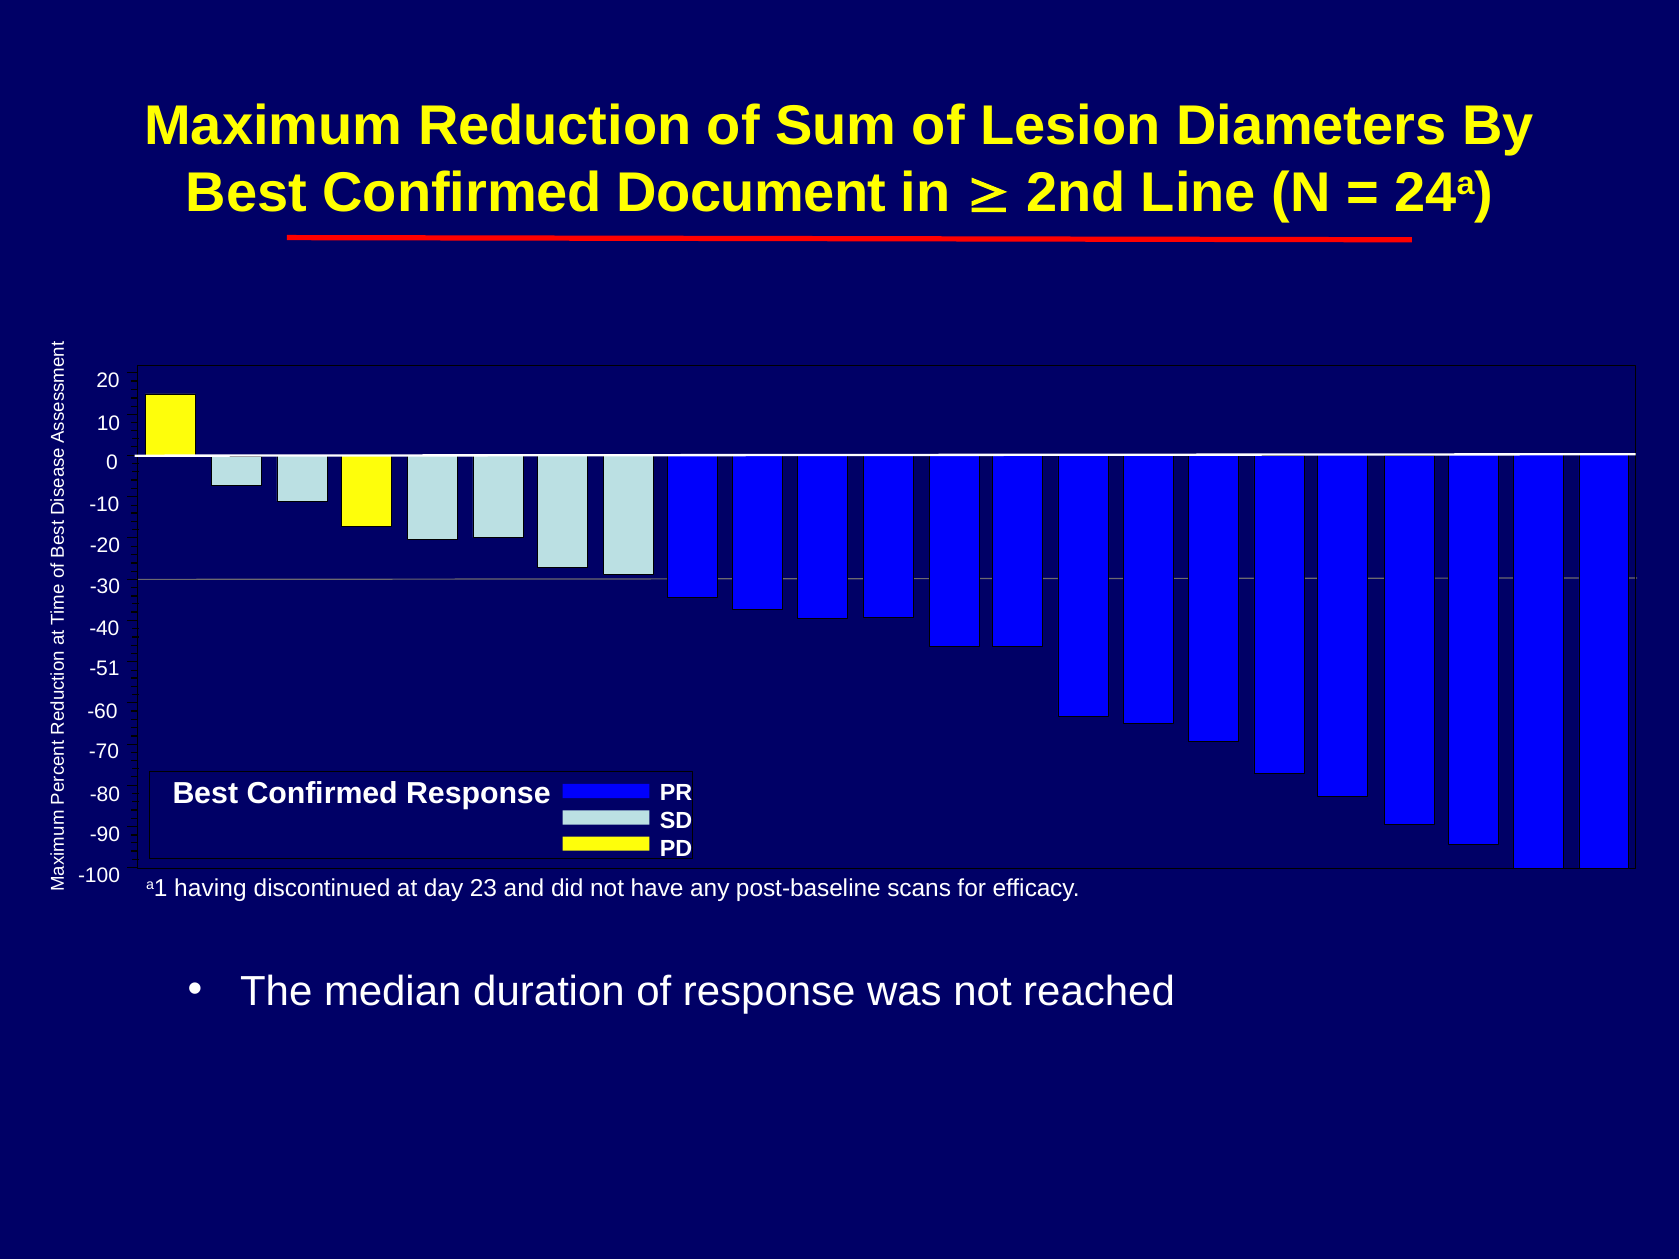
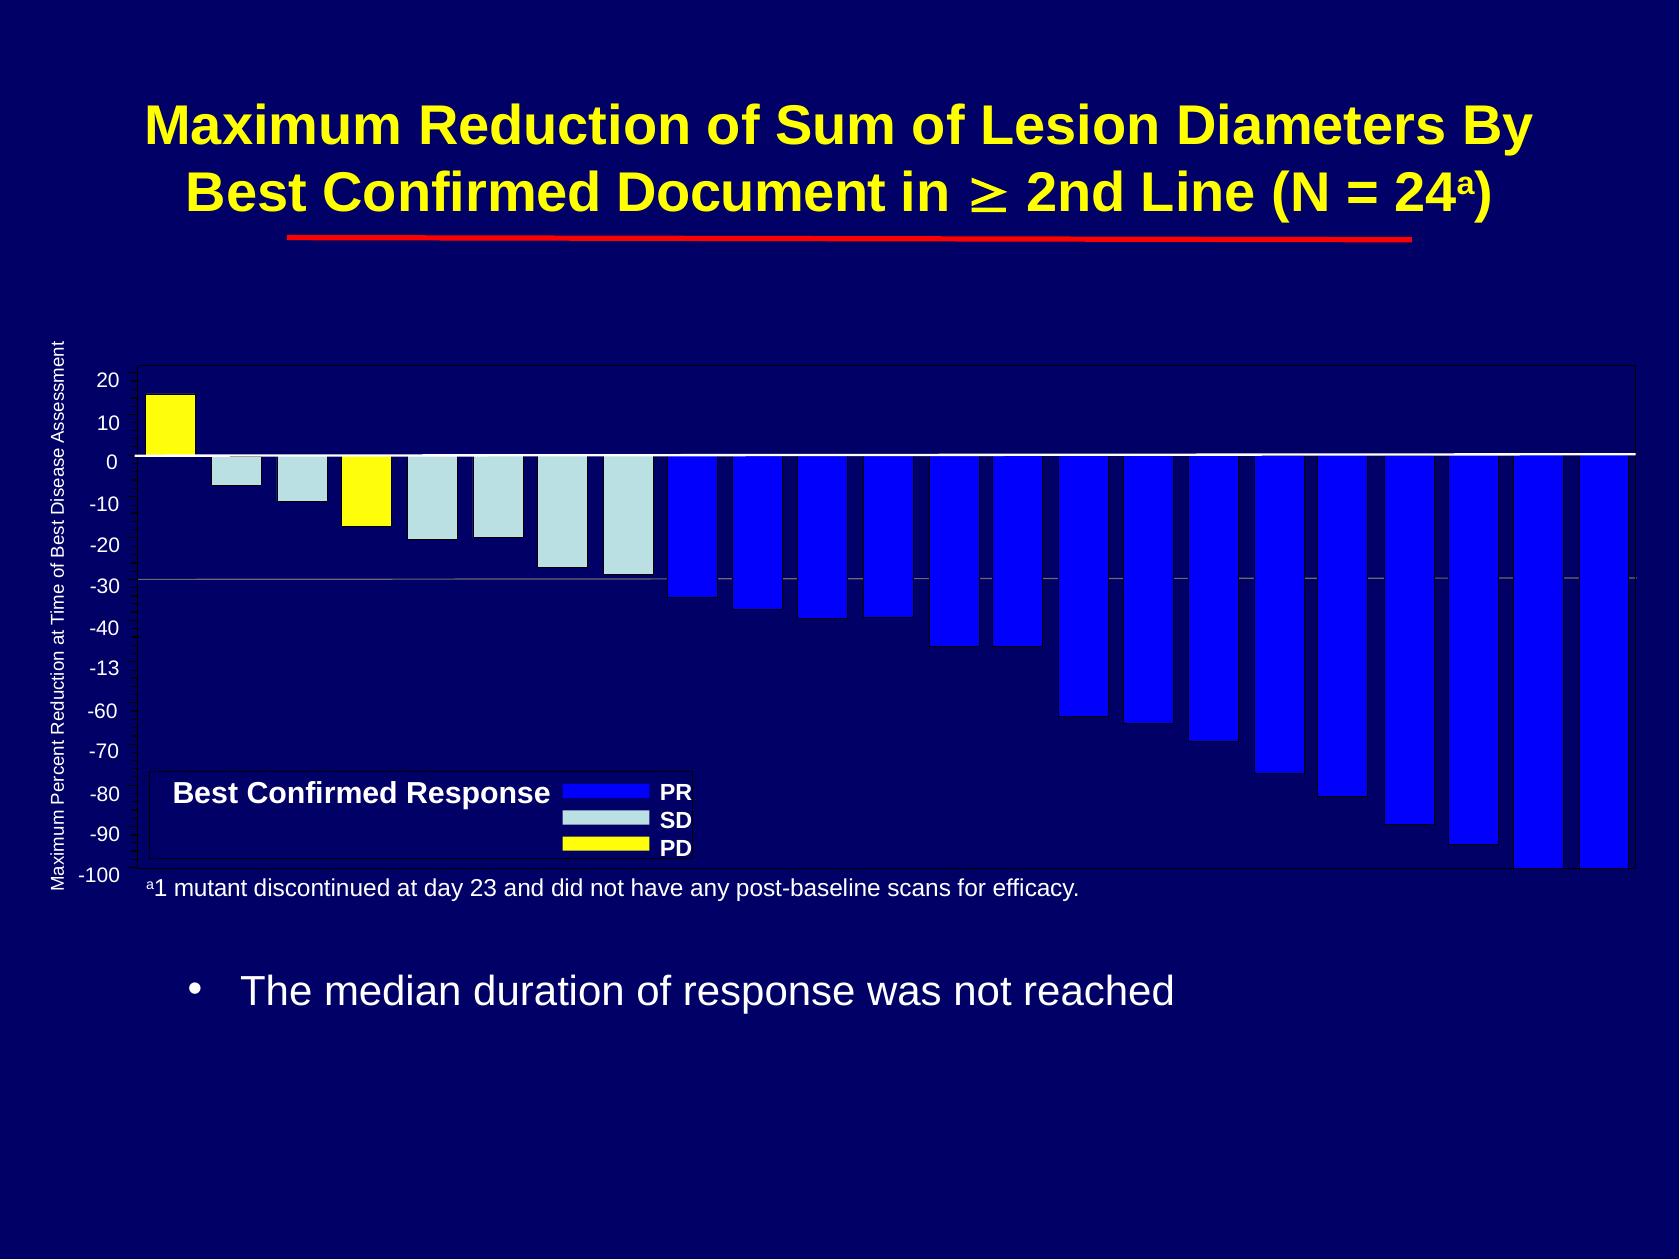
-51: -51 -> -13
having: having -> mutant
